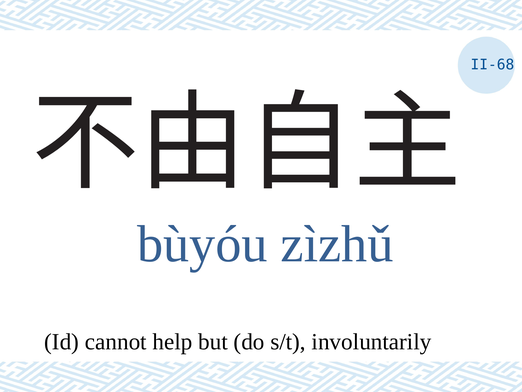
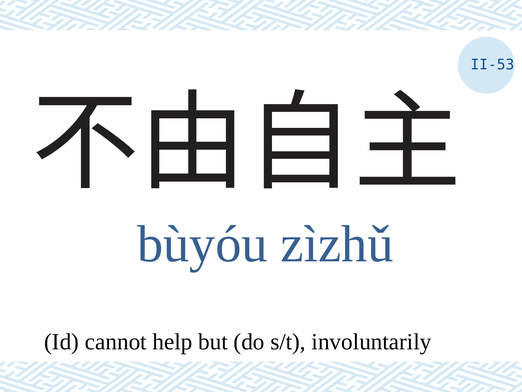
II-68: II-68 -> II-53
